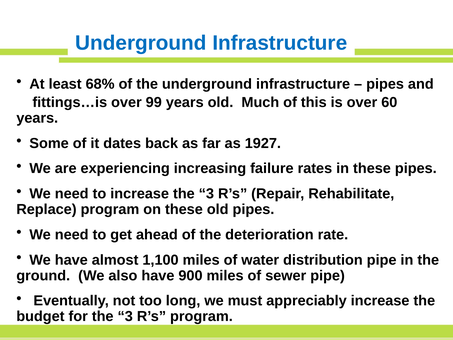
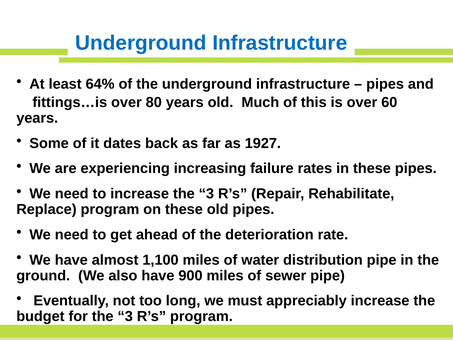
68%: 68% -> 64%
99: 99 -> 80
